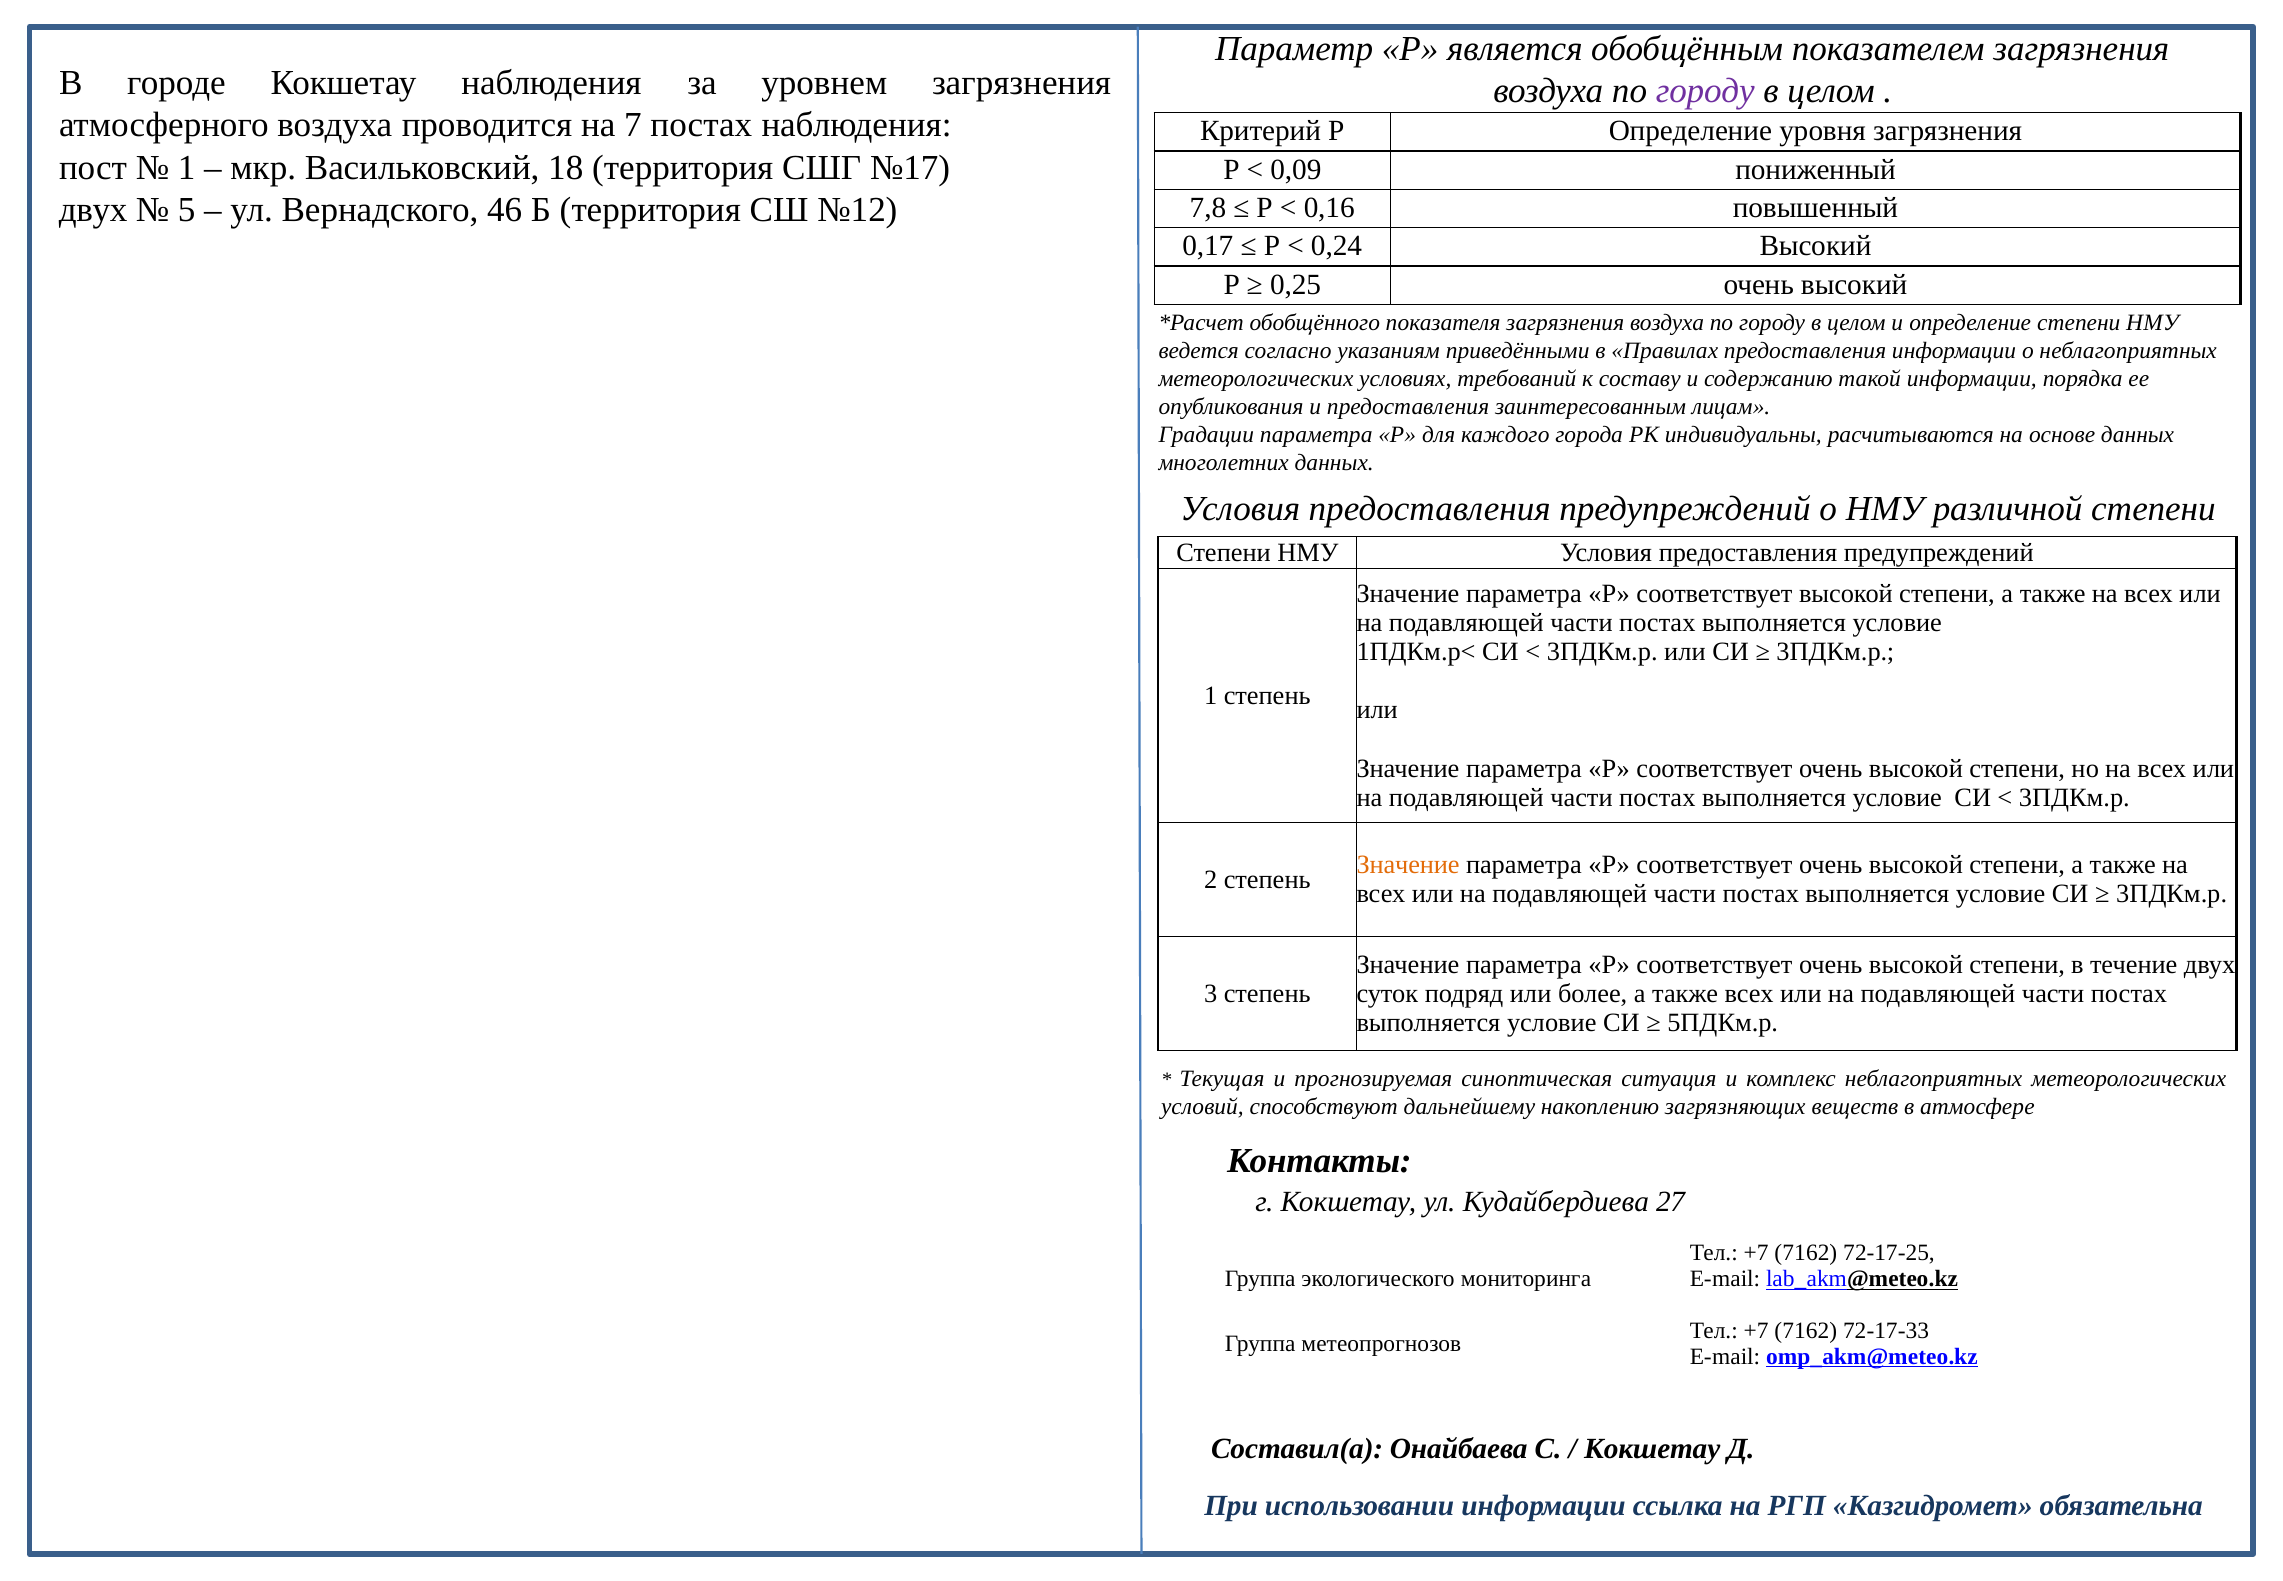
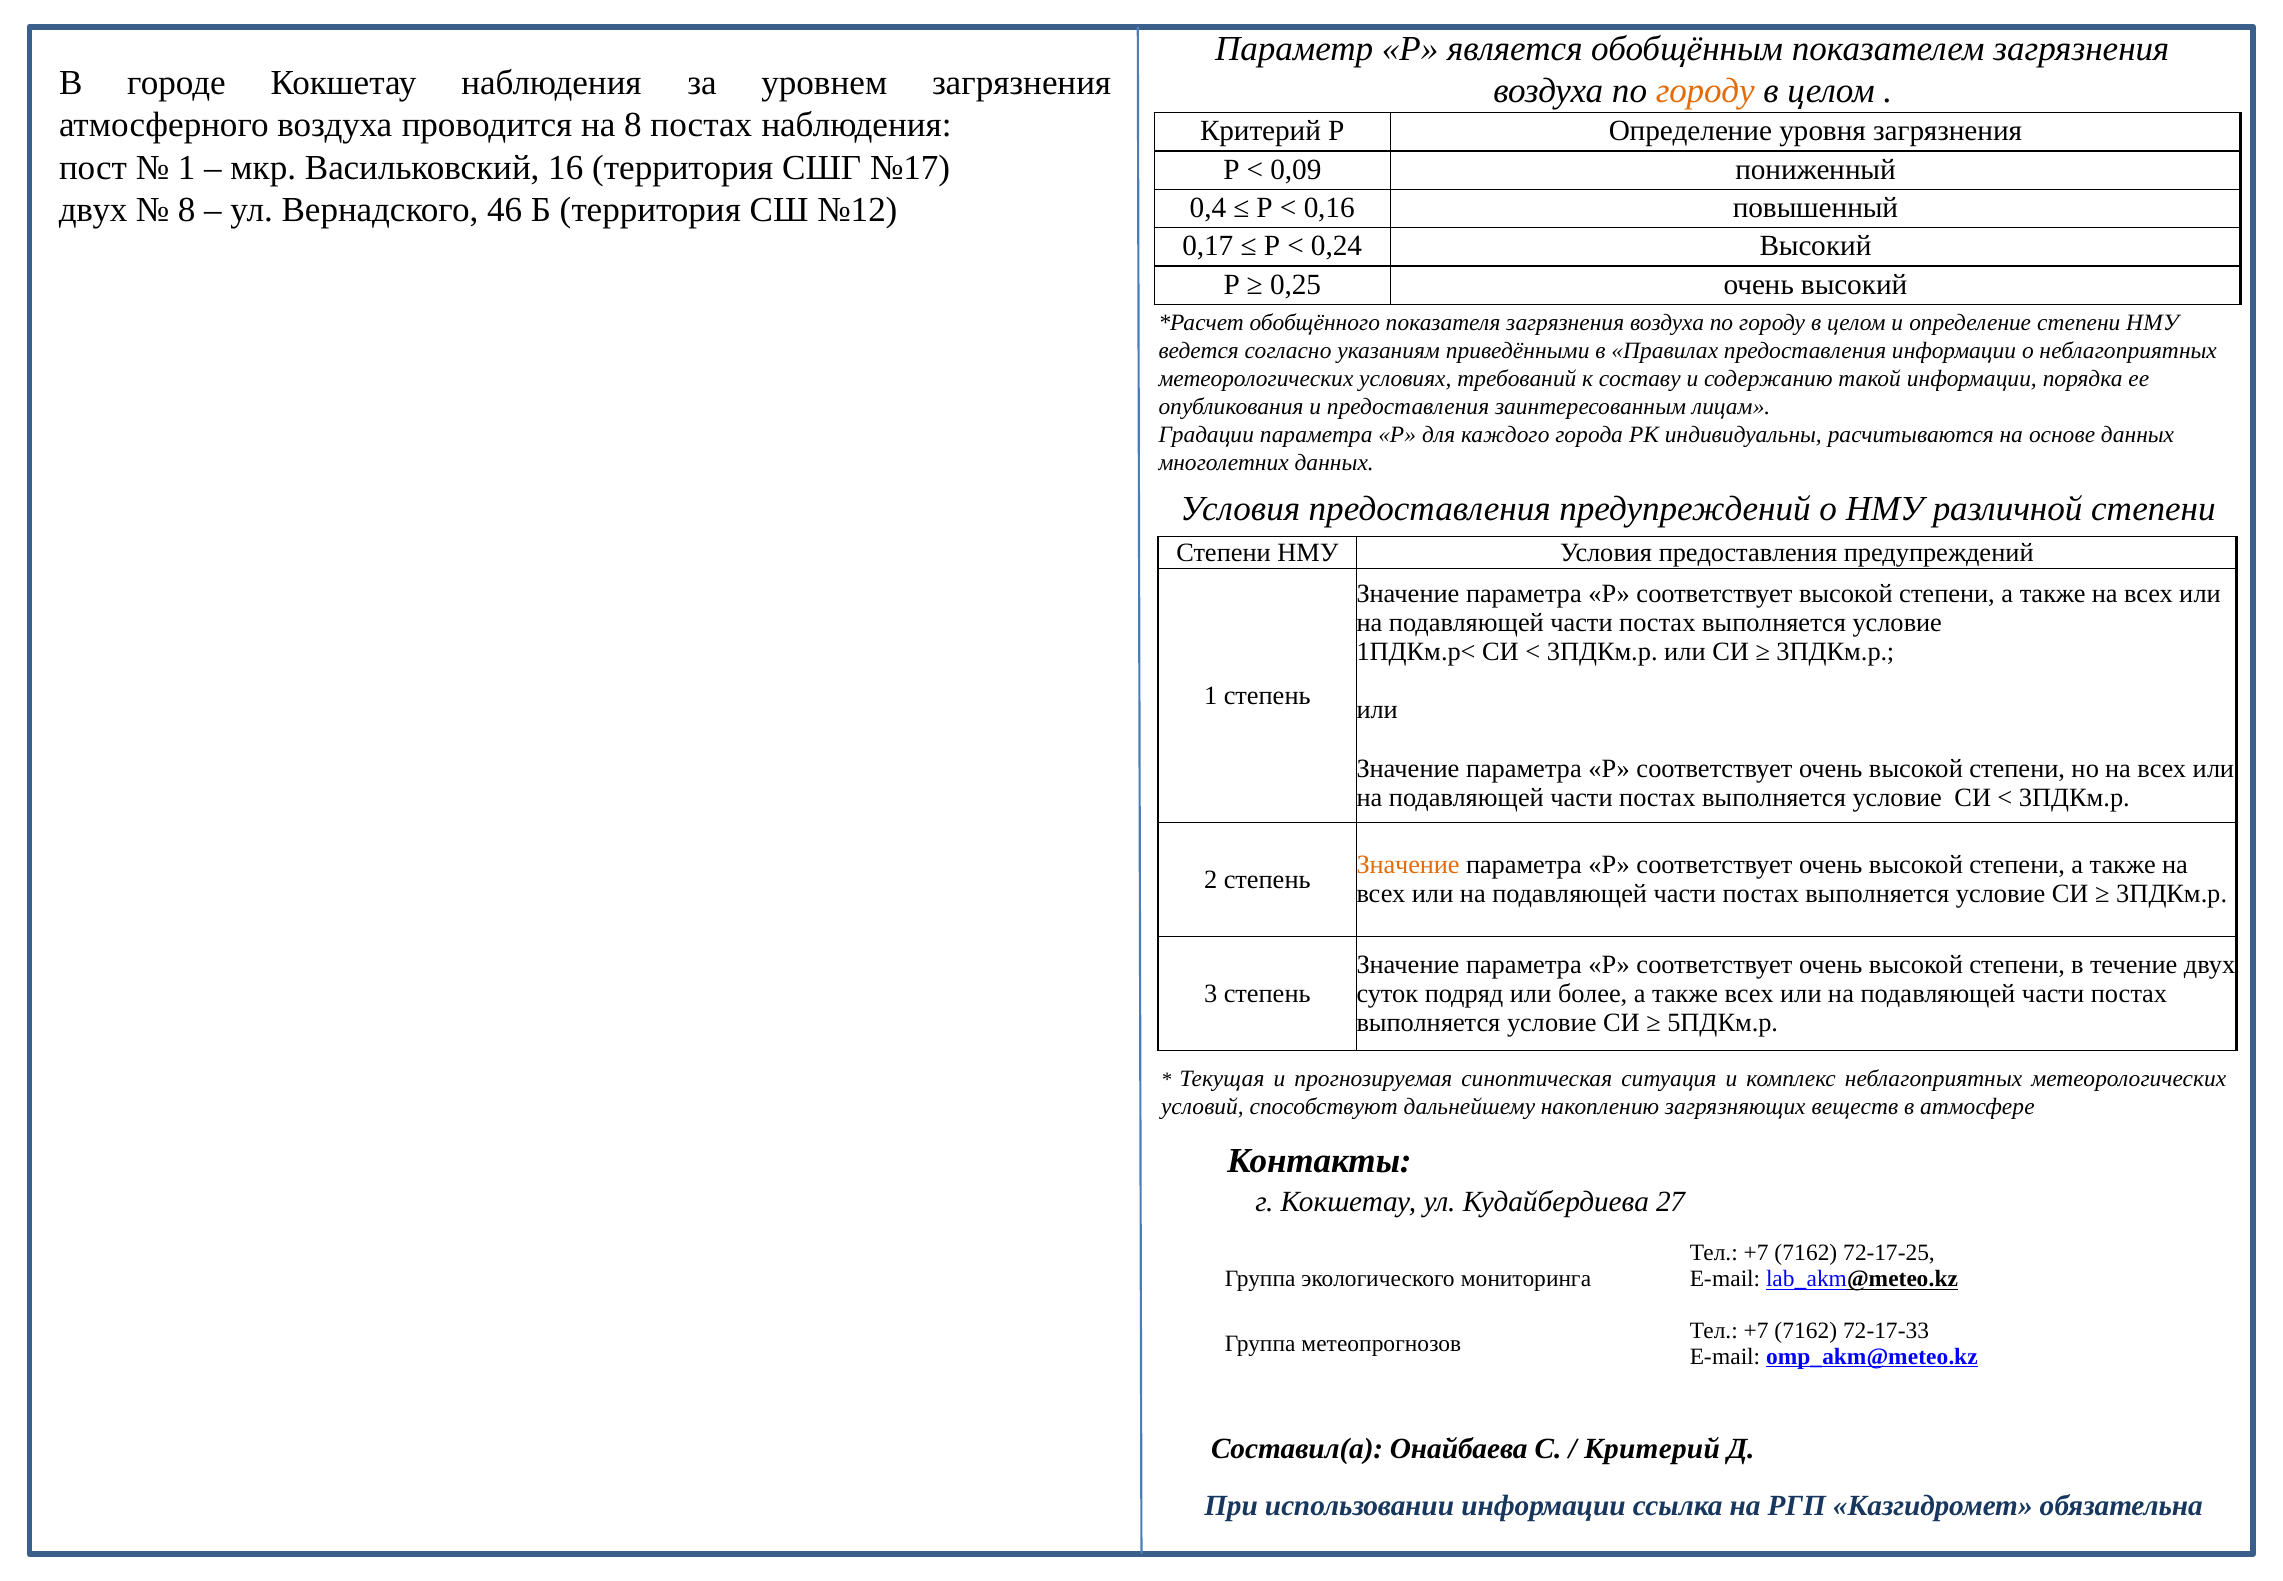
городу at (1705, 91) colour: purple -> orange
на 7: 7 -> 8
18: 18 -> 16
5 at (187, 210): 5 -> 8
7,8: 7,8 -> 0,4
Кокшетау at (1652, 1448): Кокшетау -> Критерий
